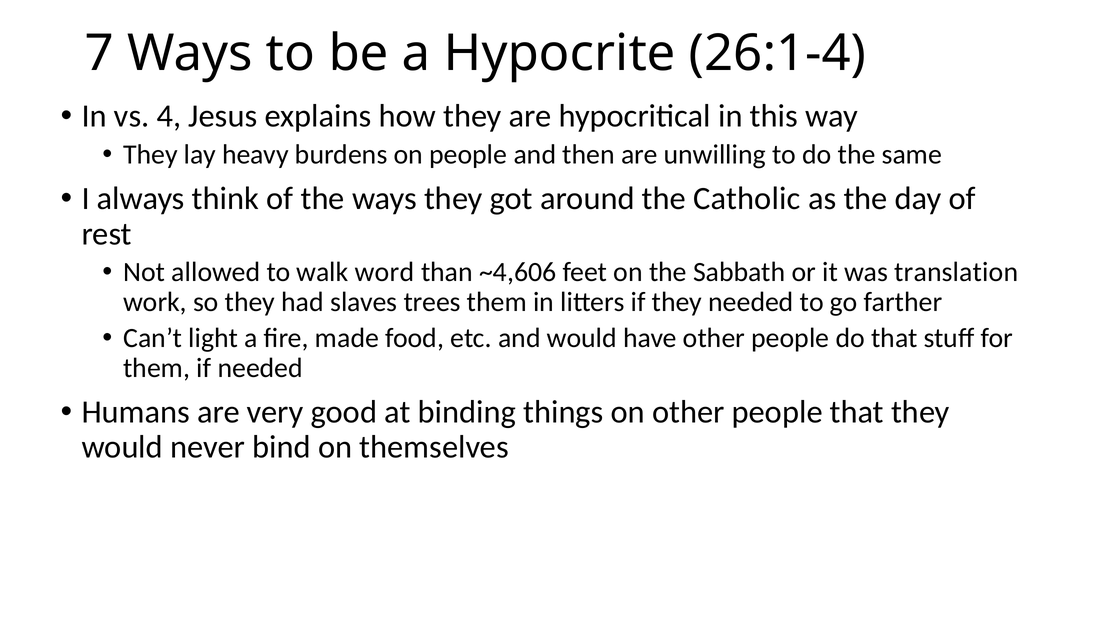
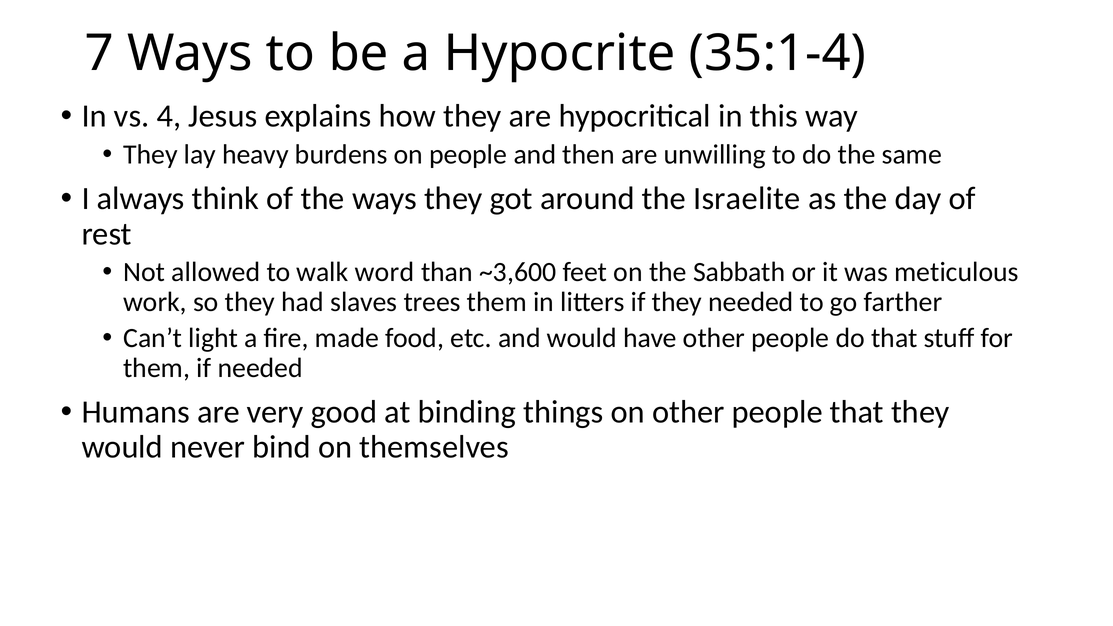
26:1-4: 26:1-4 -> 35:1-4
Catholic: Catholic -> Israelite
~4,606: ~4,606 -> ~3,600
translation: translation -> meticulous
